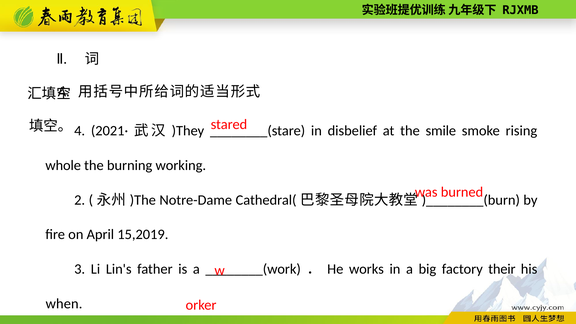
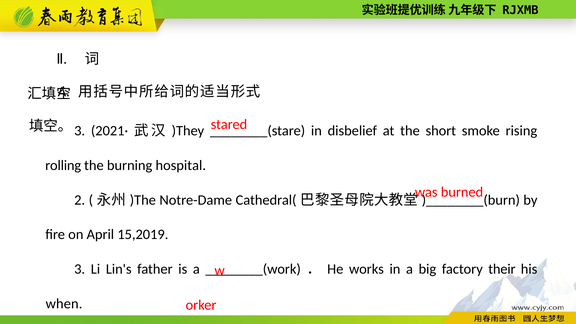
4 at (80, 131): 4 -> 3
smile: smile -> short
whole: whole -> rolling
working: working -> hospital
